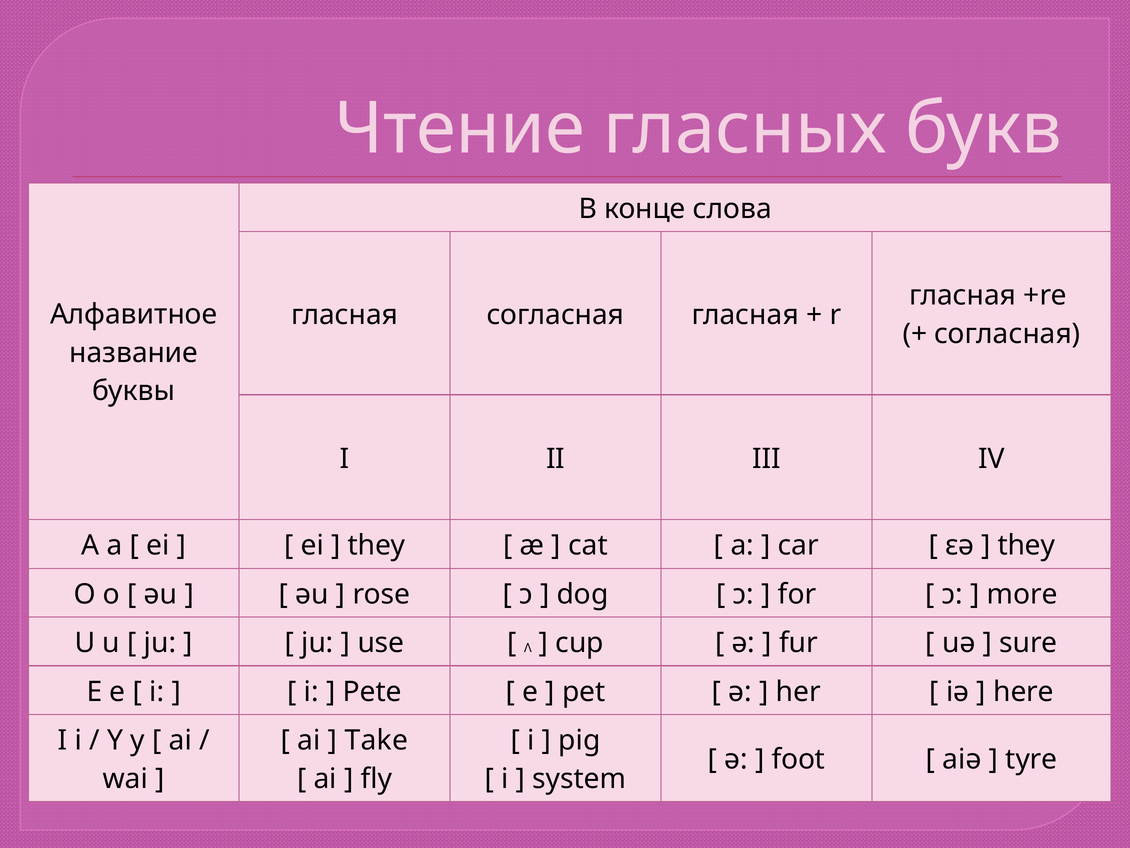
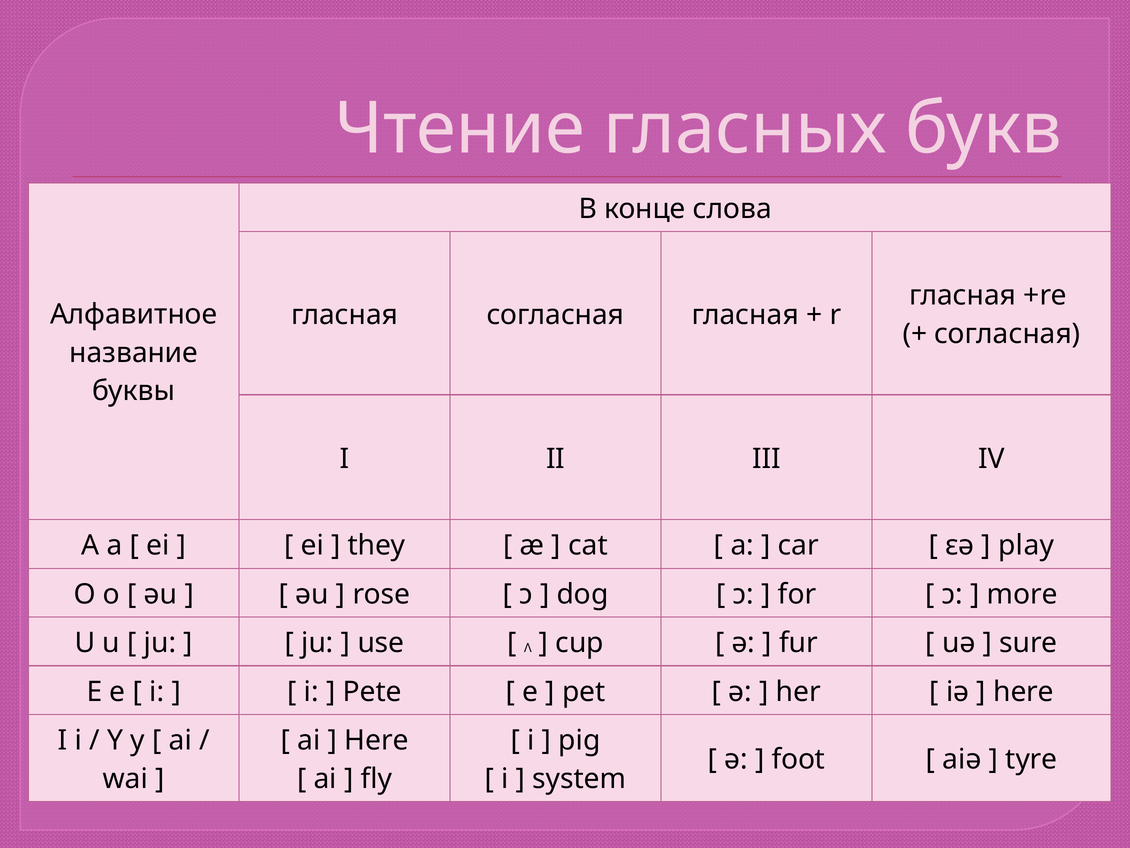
they at (1026, 545): they -> play
Take at (376, 740): Take -> Here
